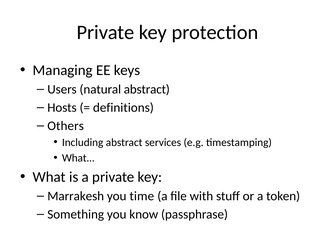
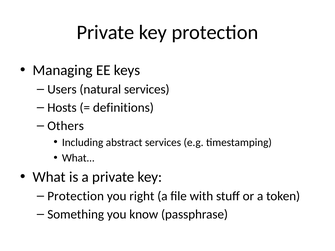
natural abstract: abstract -> services
Marrakesh at (76, 196): Marrakesh -> Protection
time: time -> right
